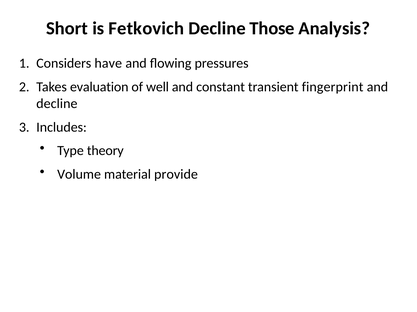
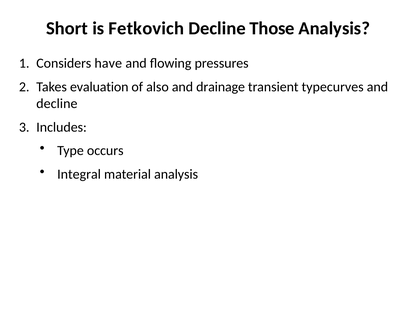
well: well -> also
constant: constant -> drainage
fingerprint: fingerprint -> typecurves
theory: theory -> occurs
Volume: Volume -> Integral
material provide: provide -> analysis
